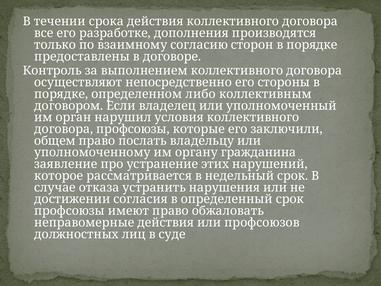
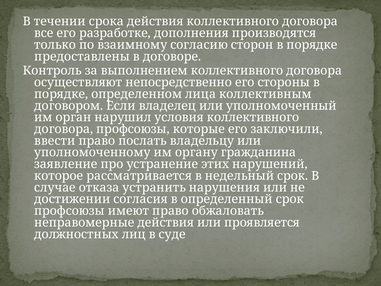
либо: либо -> лица
общем: общем -> ввести
профсоюзов: профсоюзов -> проявляется
